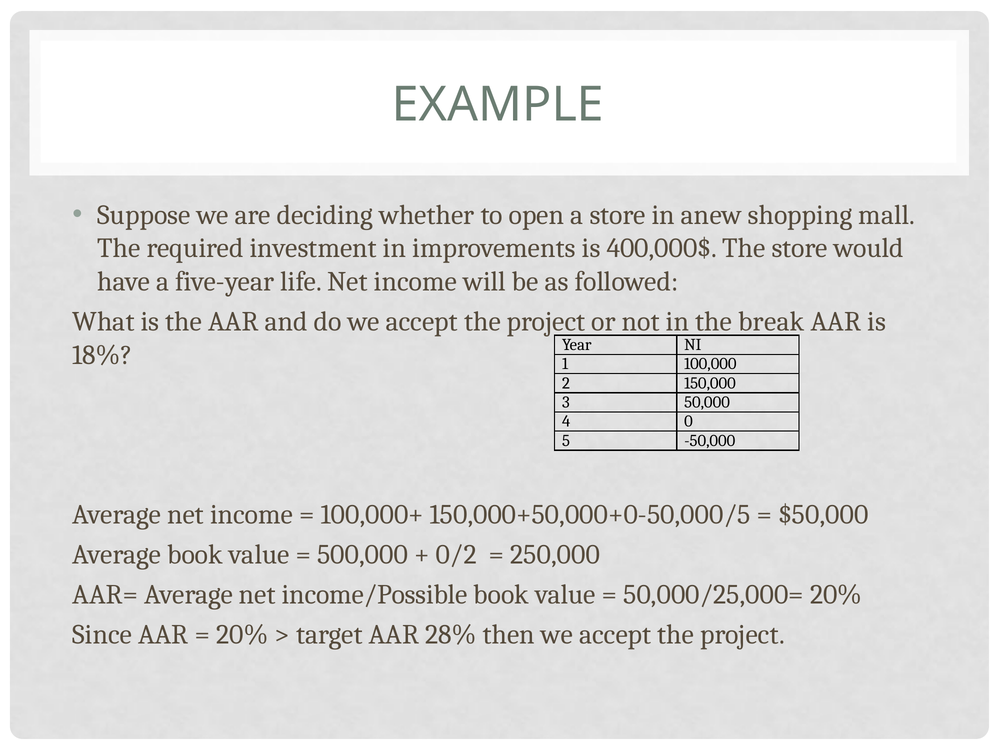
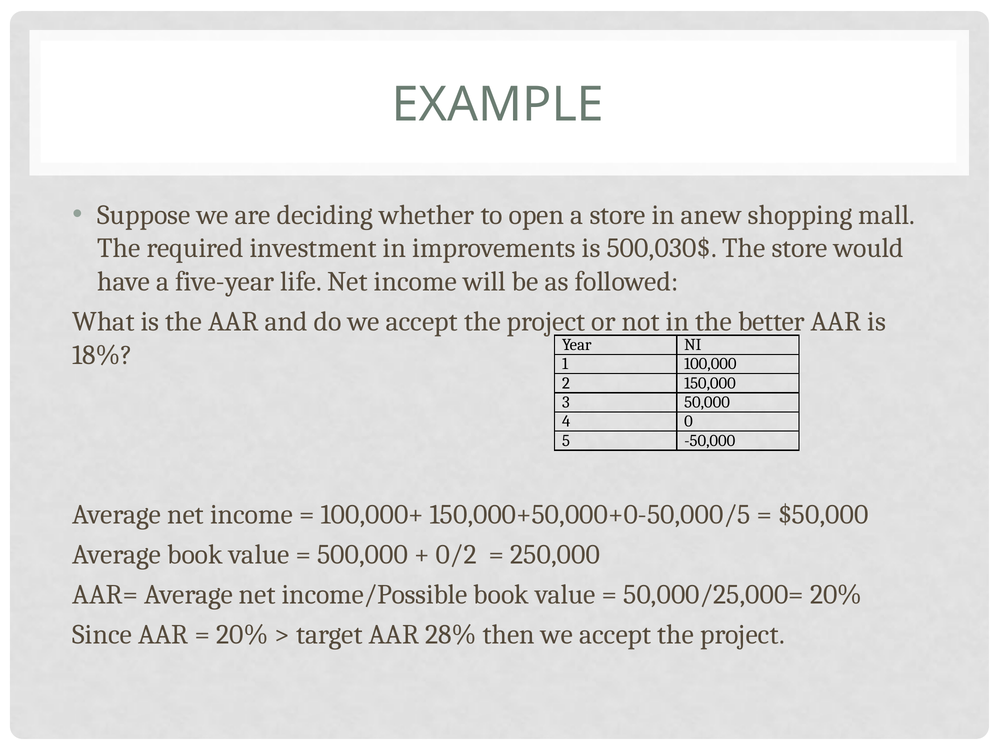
400,000$: 400,000$ -> 500,030$
break: break -> better
